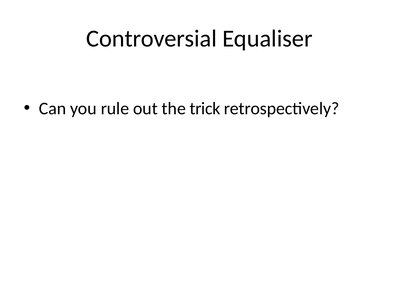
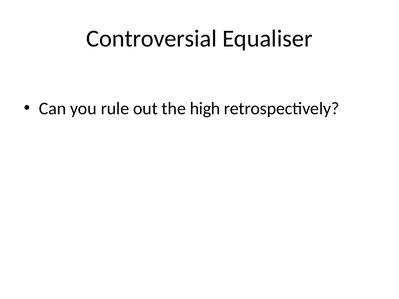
trick: trick -> high
